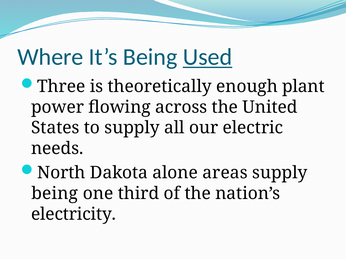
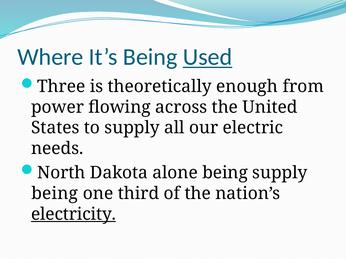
plant: plant -> from
alone areas: areas -> being
electricity underline: none -> present
